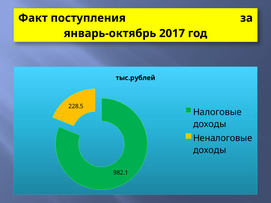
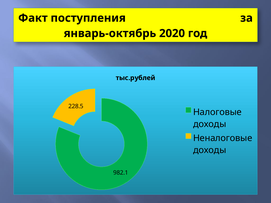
2017: 2017 -> 2020
